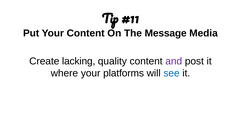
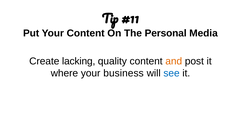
Message: Message -> Personal
and colour: purple -> orange
platforms: platforms -> business
